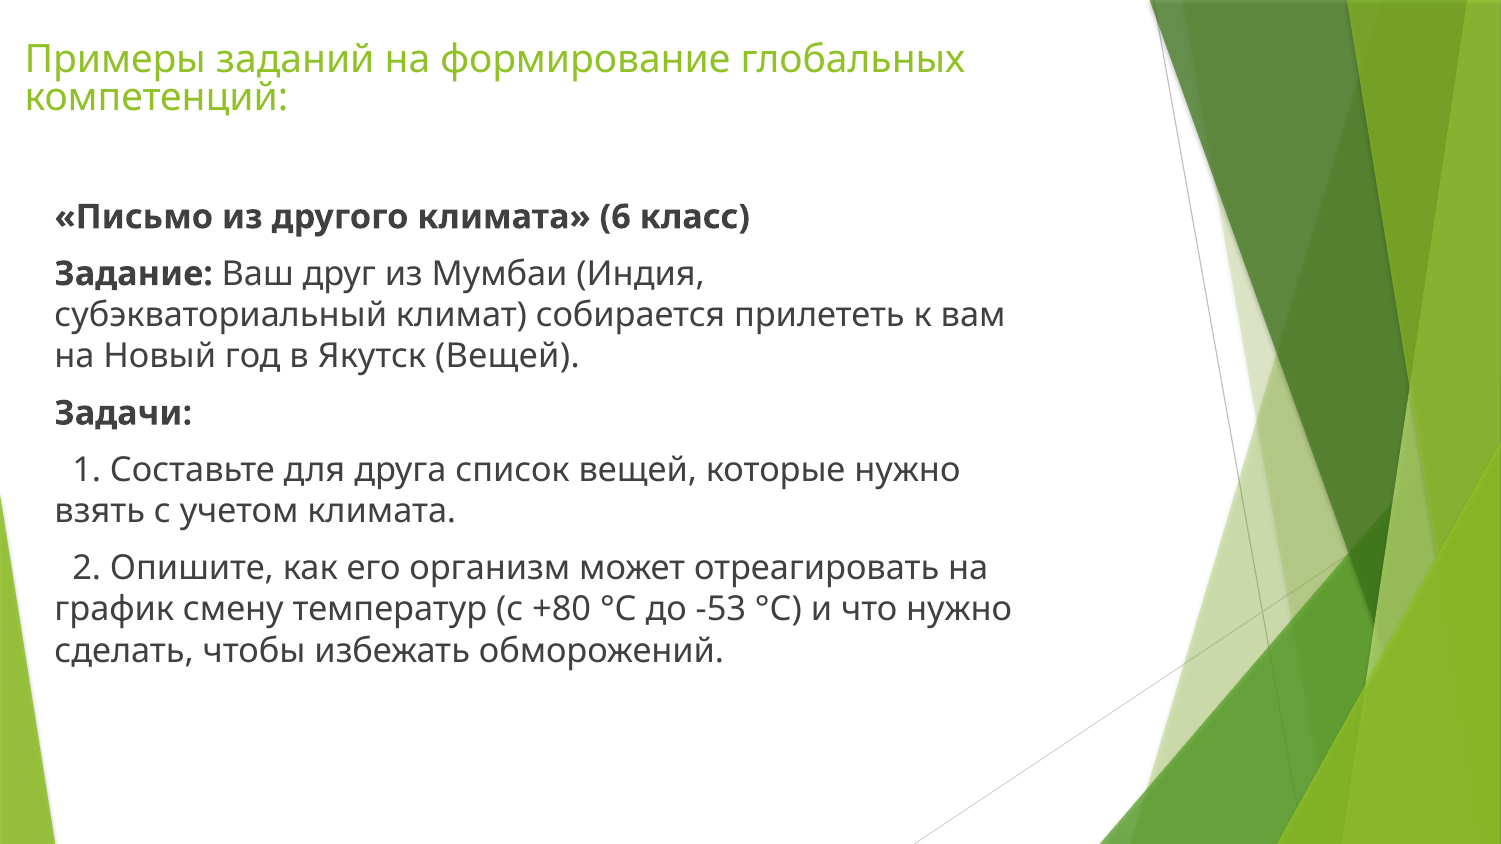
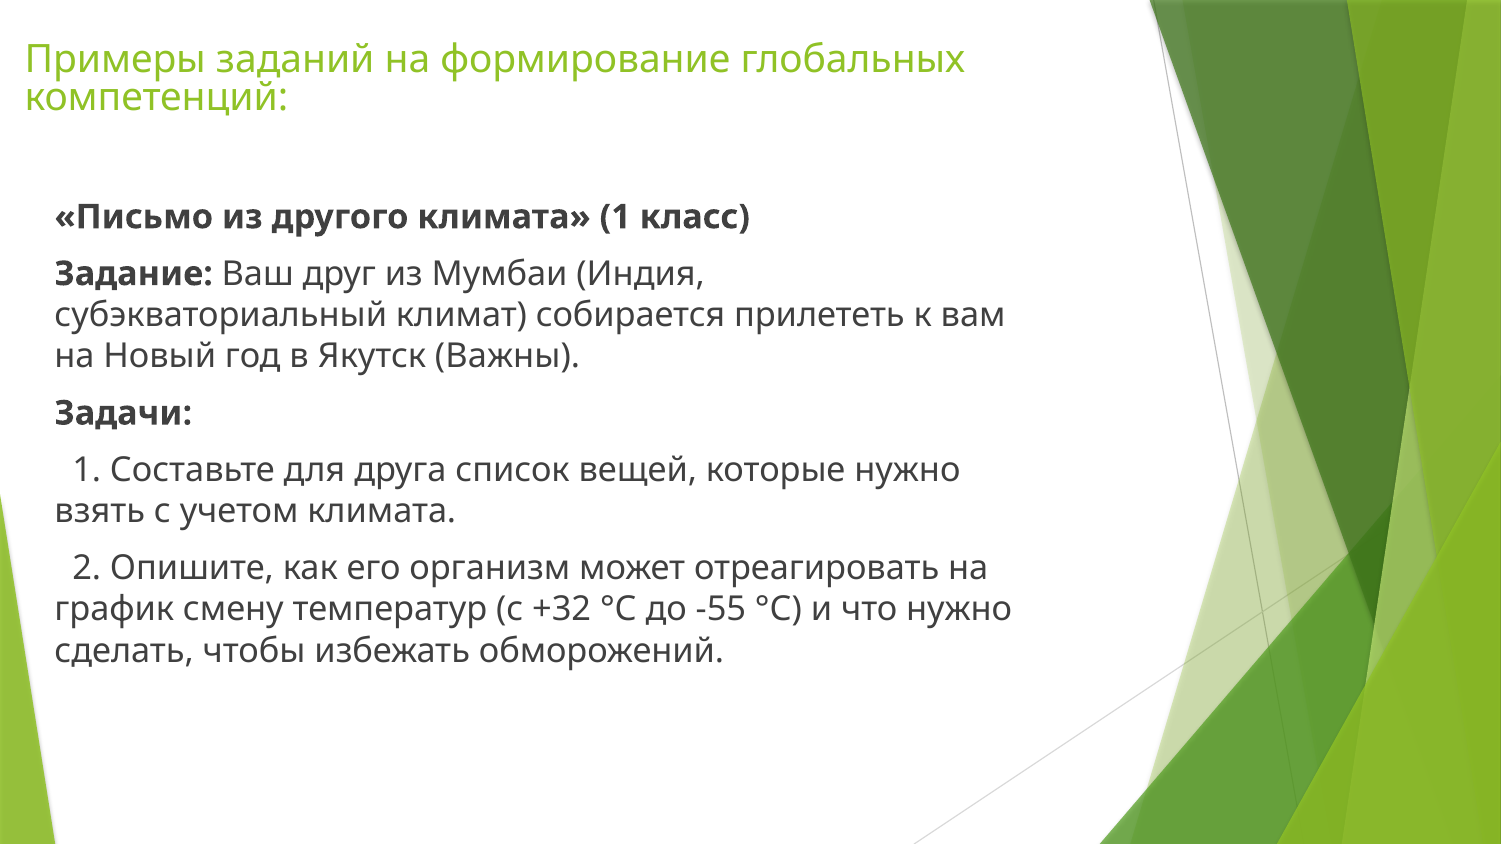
климата 6: 6 -> 1
Якутск Вещей: Вещей -> Важны
+80: +80 -> +32
-53: -53 -> -55
